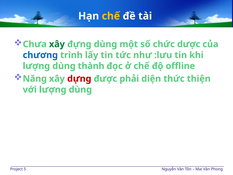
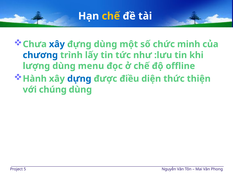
xây at (57, 44) colour: green -> blue
dược: dược -> minh
thành: thành -> menu
Năng: Năng -> Hành
dựng colour: red -> blue
phải: phải -> điều
với lượng: lượng -> chúng
